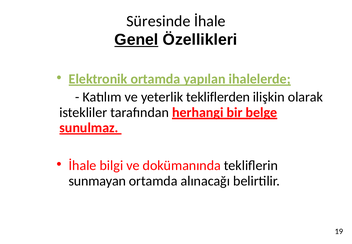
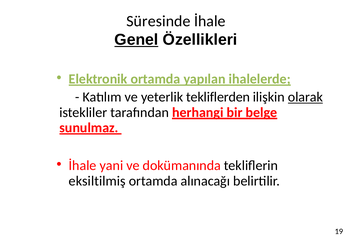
olarak underline: none -> present
bilgi: bilgi -> yani
sunmayan: sunmayan -> eksiltilmiş
